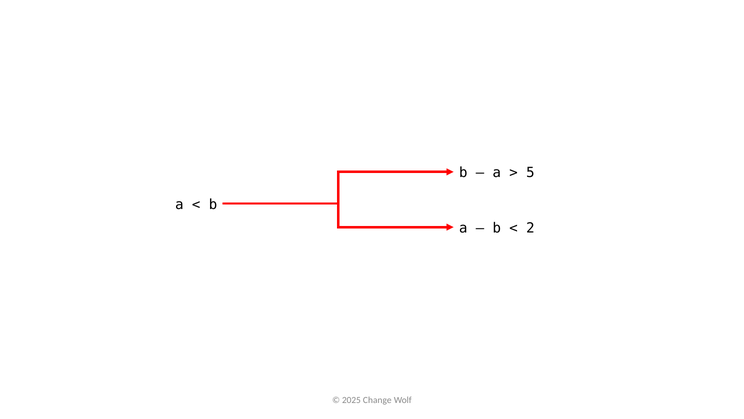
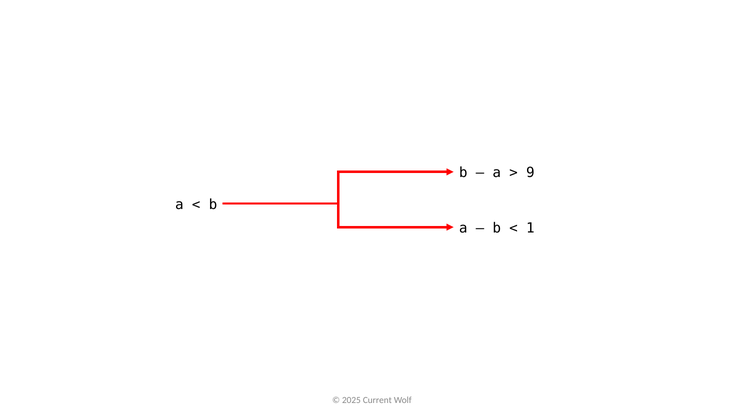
5: 5 -> 9
2: 2 -> 1
Change: Change -> Current
